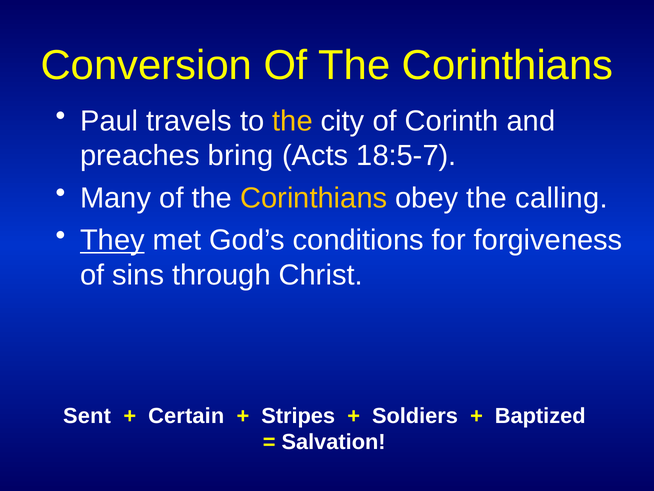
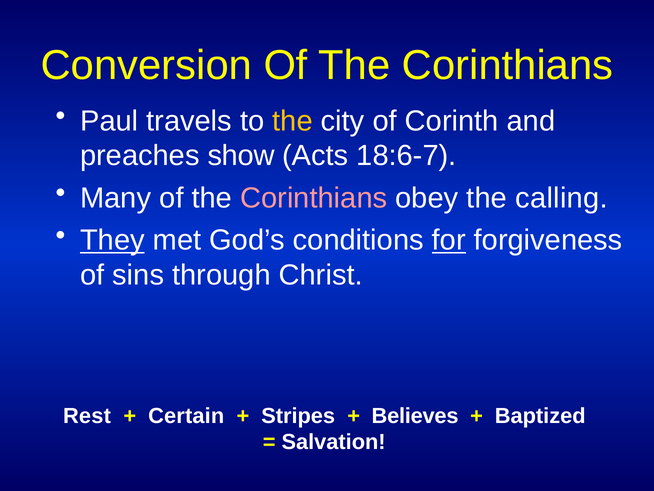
bring: bring -> show
18:5-7: 18:5-7 -> 18:6-7
Corinthians at (314, 198) colour: yellow -> pink
for underline: none -> present
Sent: Sent -> Rest
Soldiers: Soldiers -> Believes
